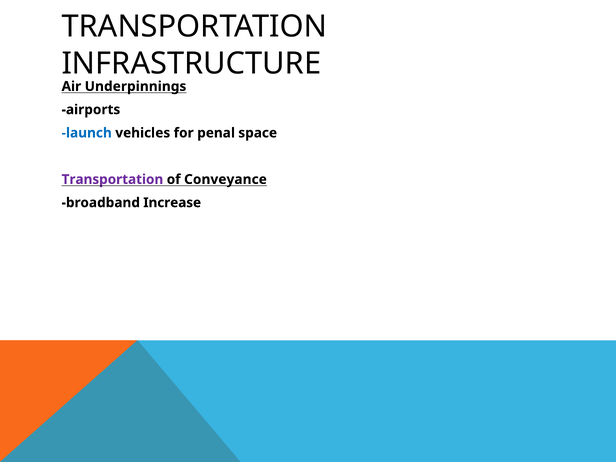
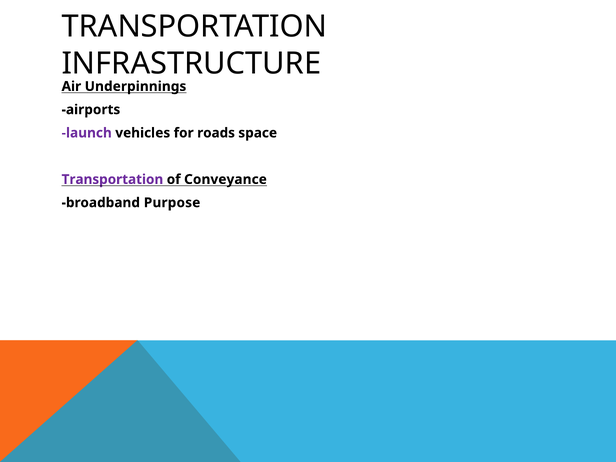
launch colour: blue -> purple
penal: penal -> roads
Increase: Increase -> Purpose
